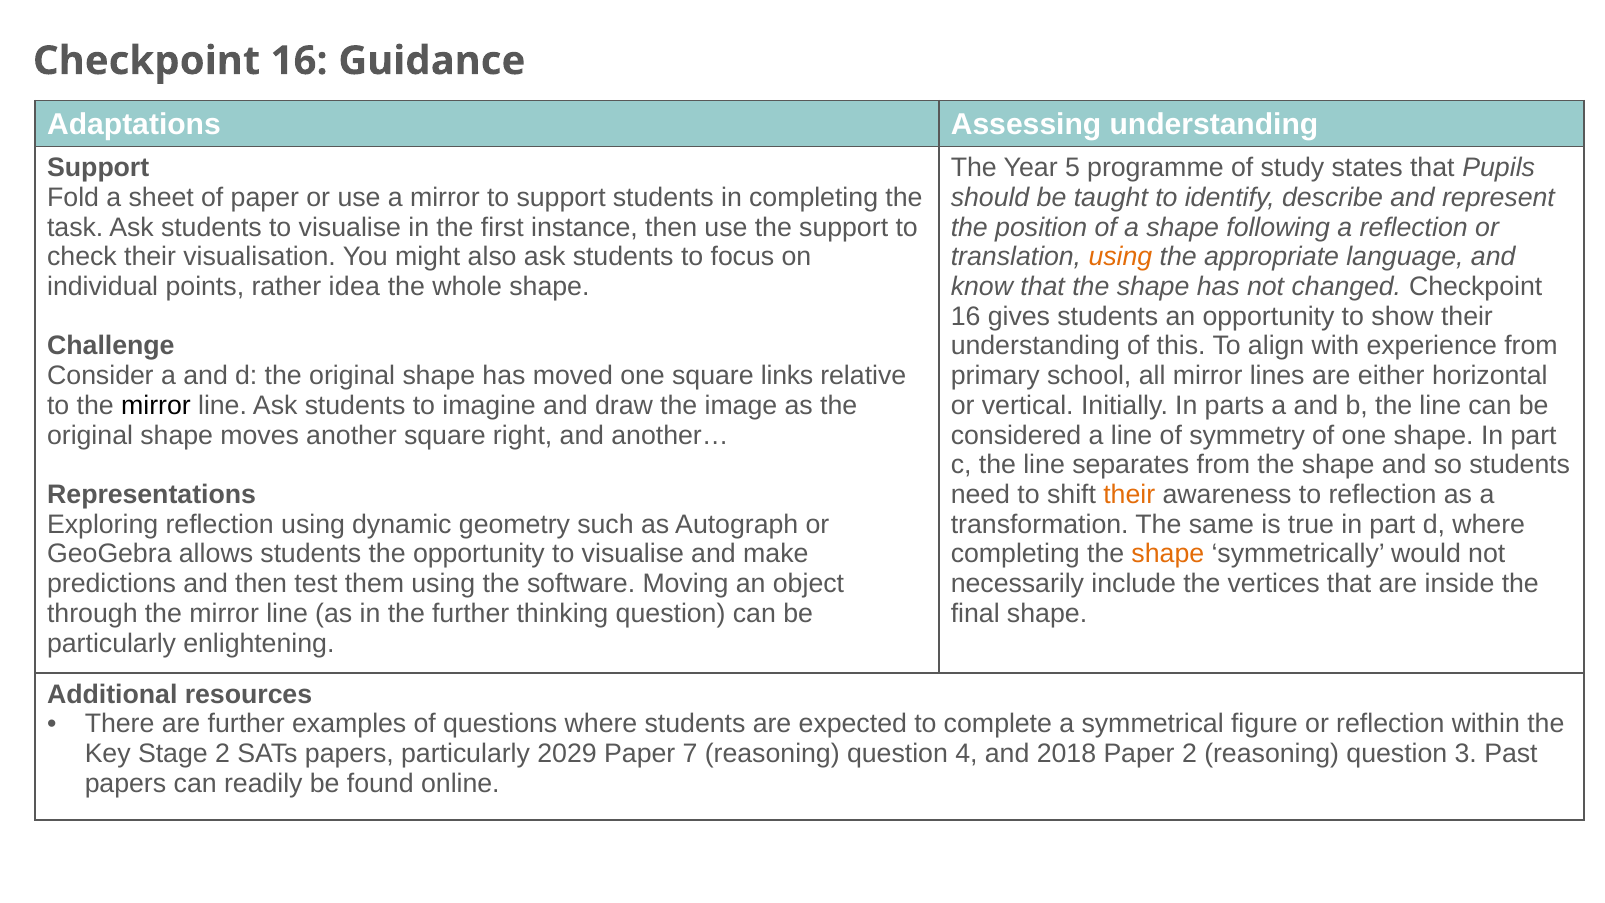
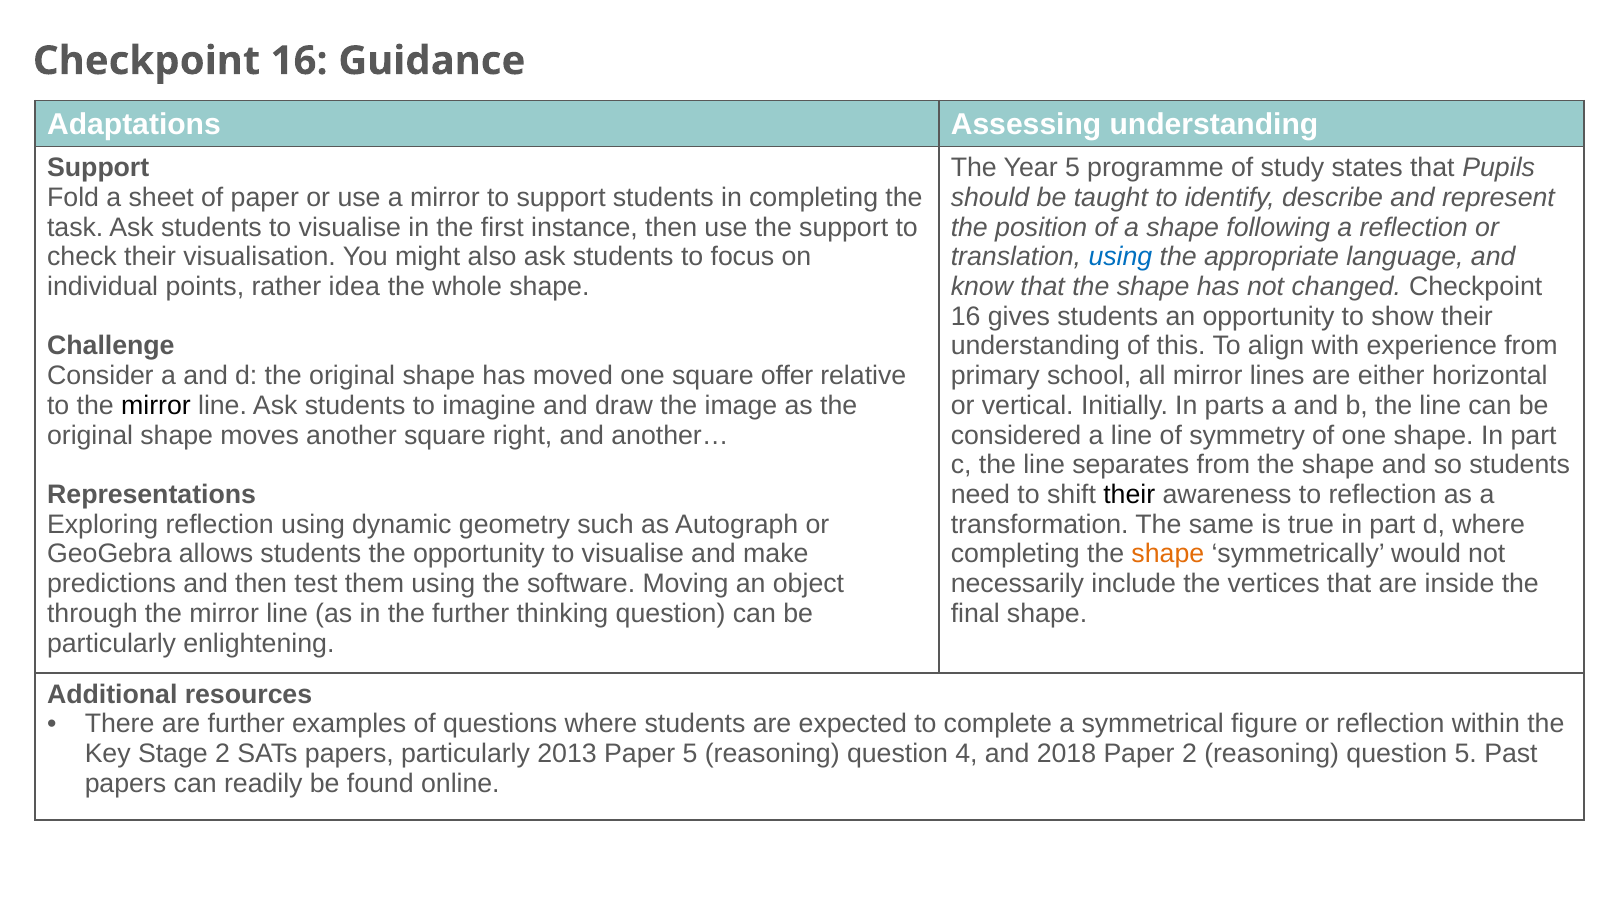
using at (1120, 257) colour: orange -> blue
links: links -> offer
their at (1129, 495) colour: orange -> black
2029: 2029 -> 2013
Paper 7: 7 -> 5
question 3: 3 -> 5
